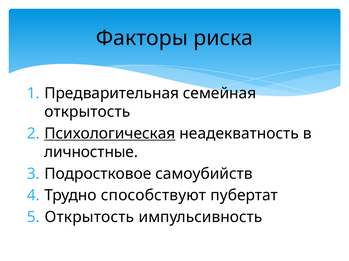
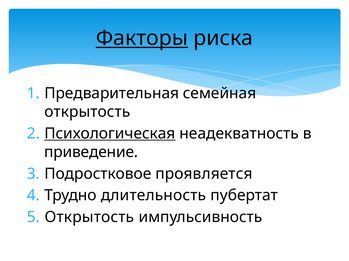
Факторы underline: none -> present
личностные: личностные -> приведение
самоубийств: самоубийств -> проявляется
способствуют: способствуют -> длительность
